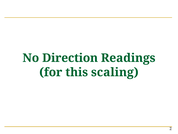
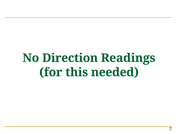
scaling: scaling -> needed
